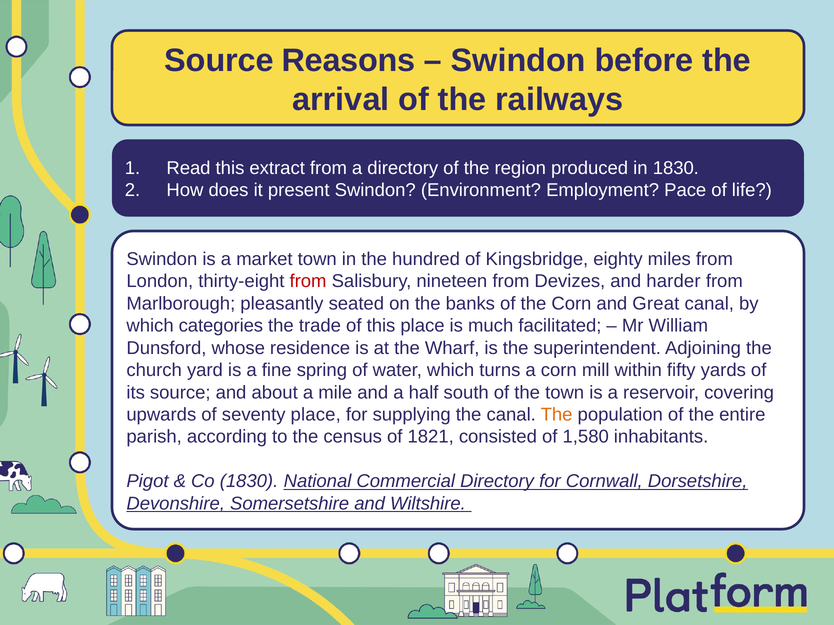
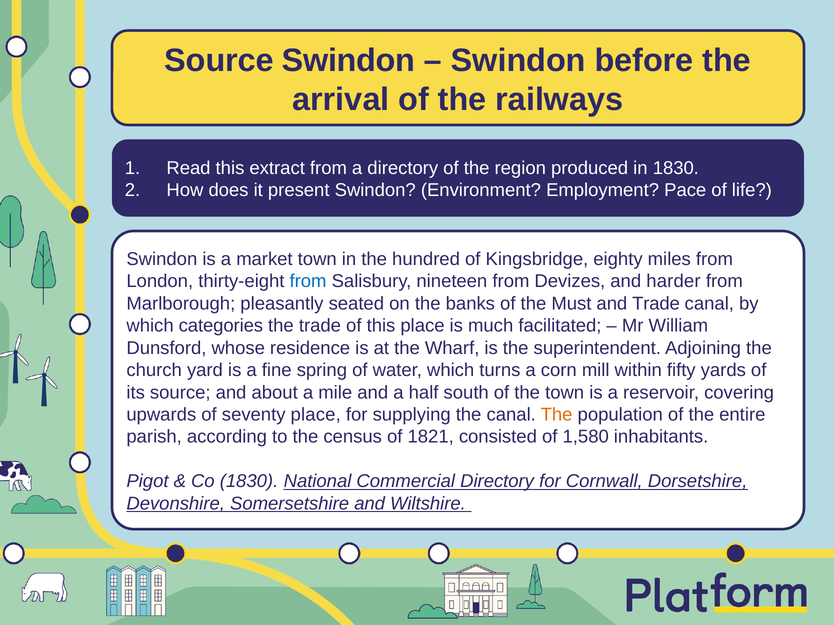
Source Reasons: Reasons -> Swindon
from at (308, 282) colour: red -> blue
the Corn: Corn -> Must
and Great: Great -> Trade
